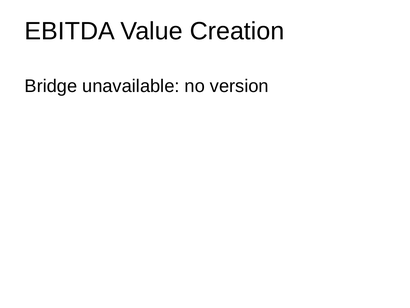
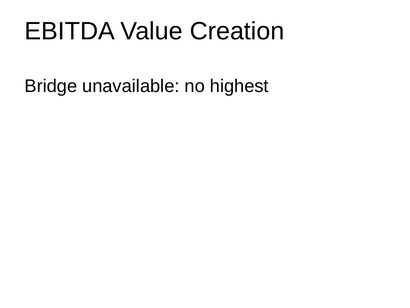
version: version -> highest
